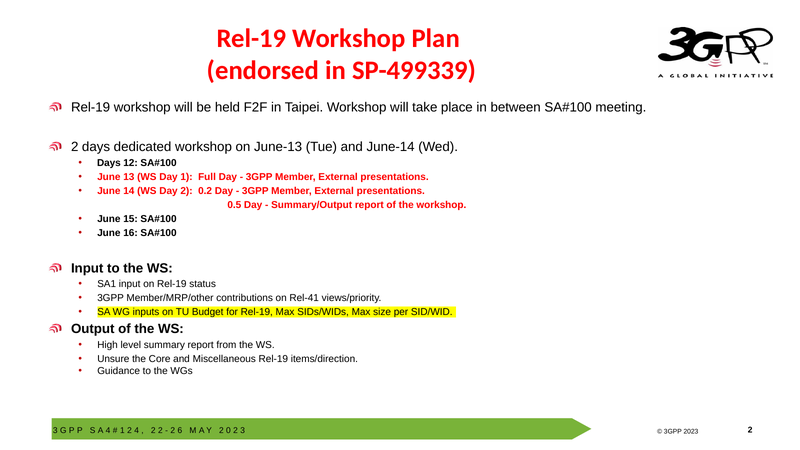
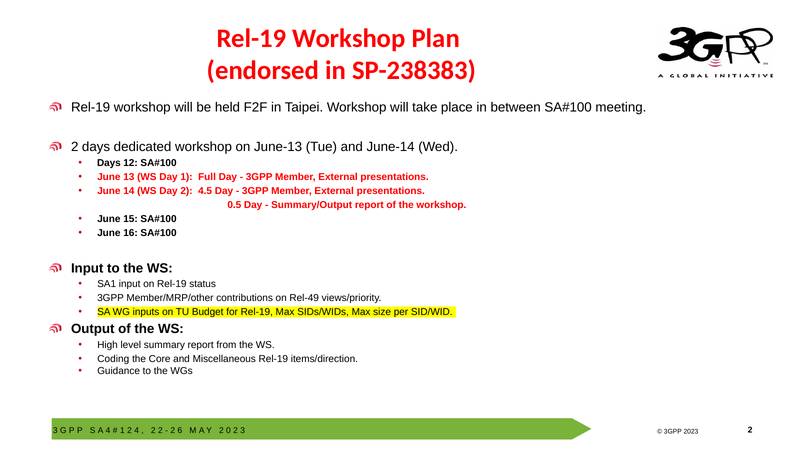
SP-499339: SP-499339 -> SP-238383
0.2: 0.2 -> 4.5
Rel-41: Rel-41 -> Rel-49
Unsure: Unsure -> Coding
